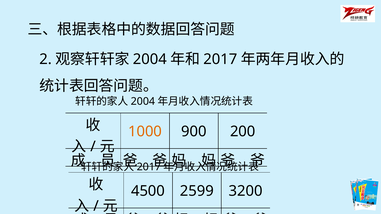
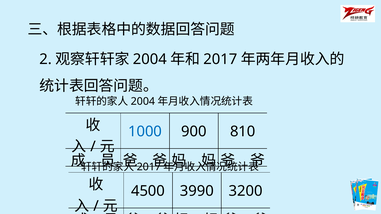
1000 colour: orange -> blue
200: 200 -> 810
2599: 2599 -> 3990
